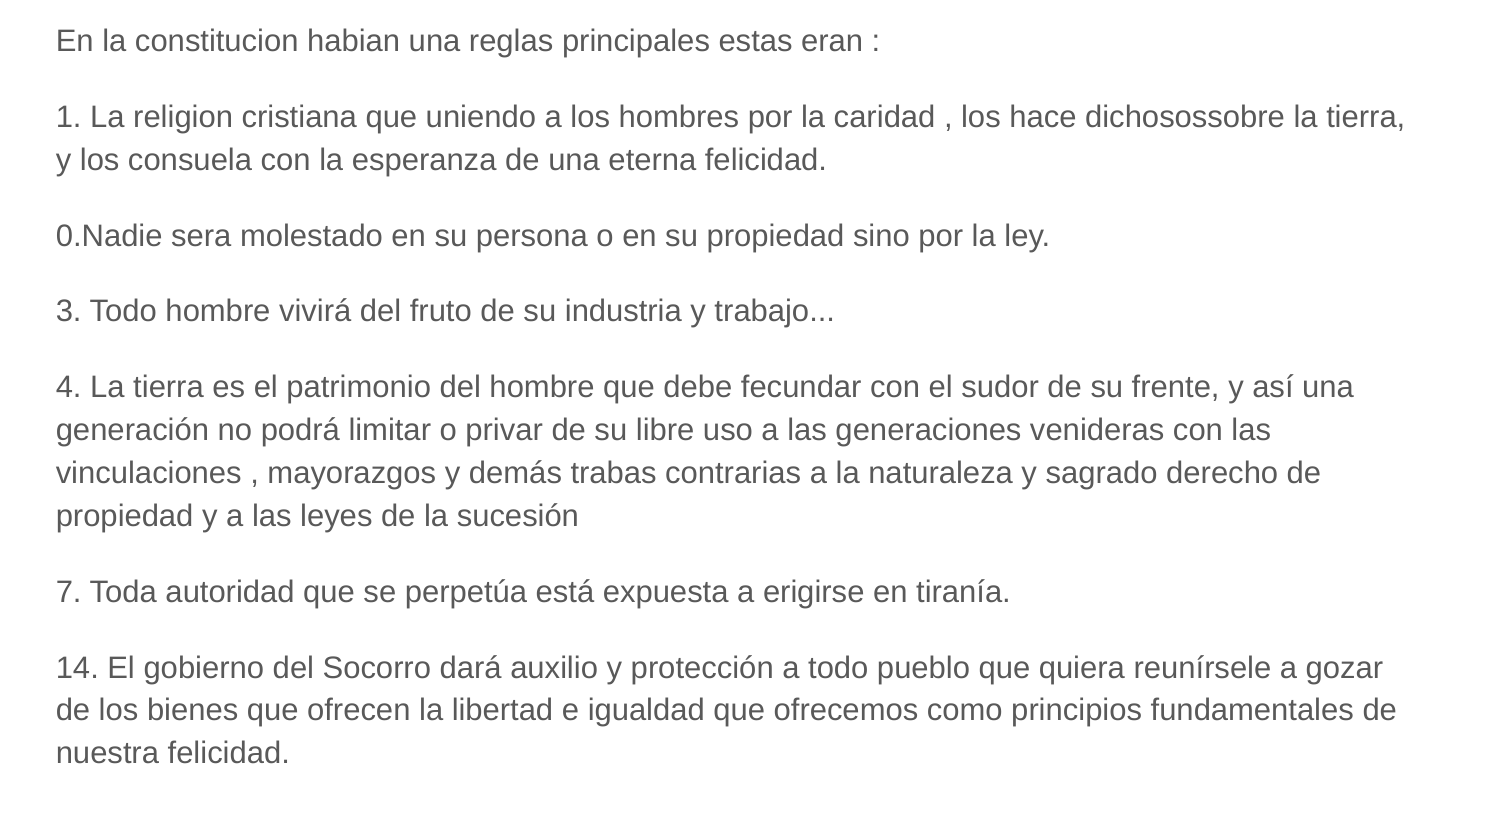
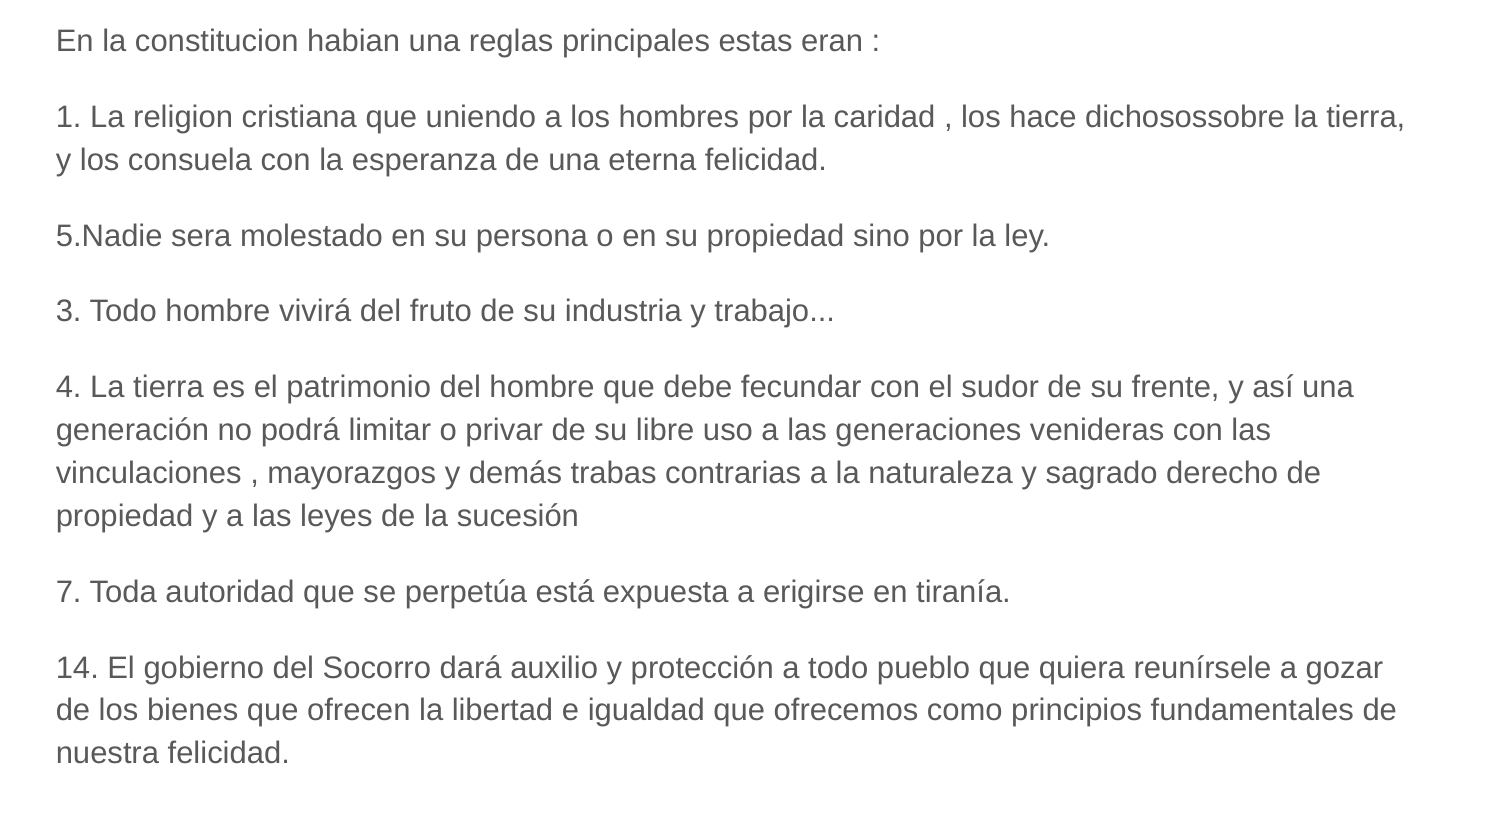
0.Nadie: 0.Nadie -> 5.Nadie
